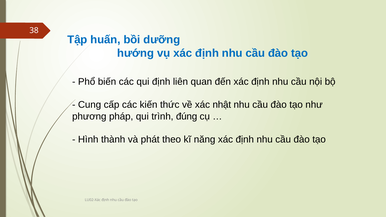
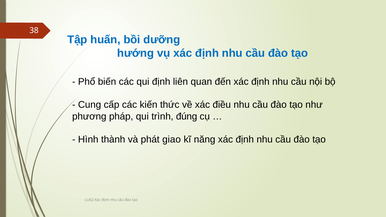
nhật: nhật -> điều
theo: theo -> giao
